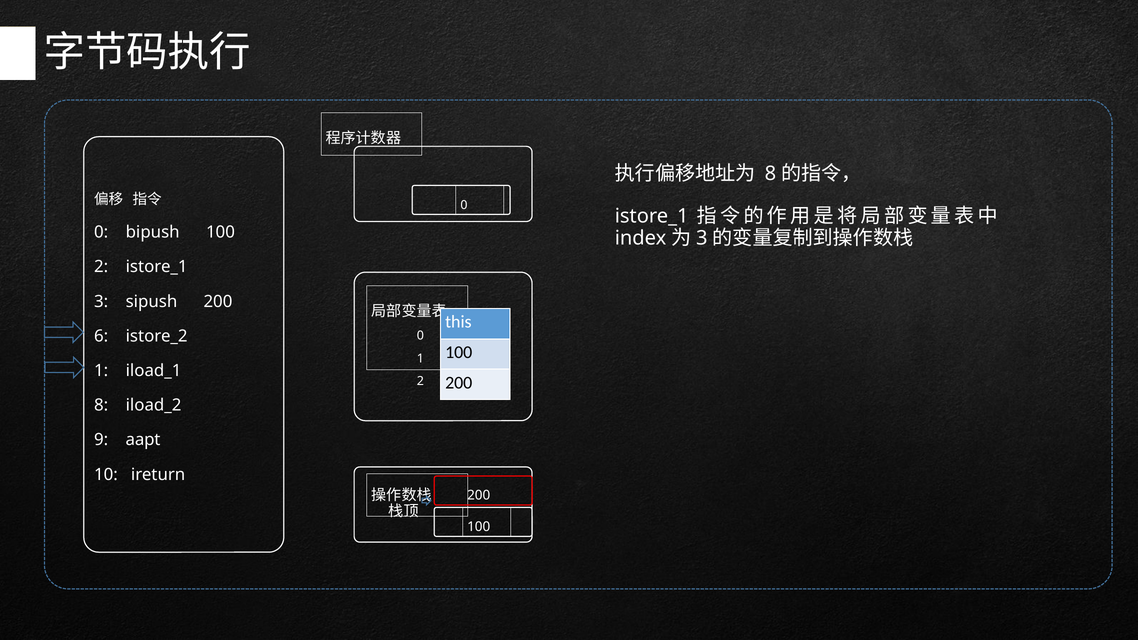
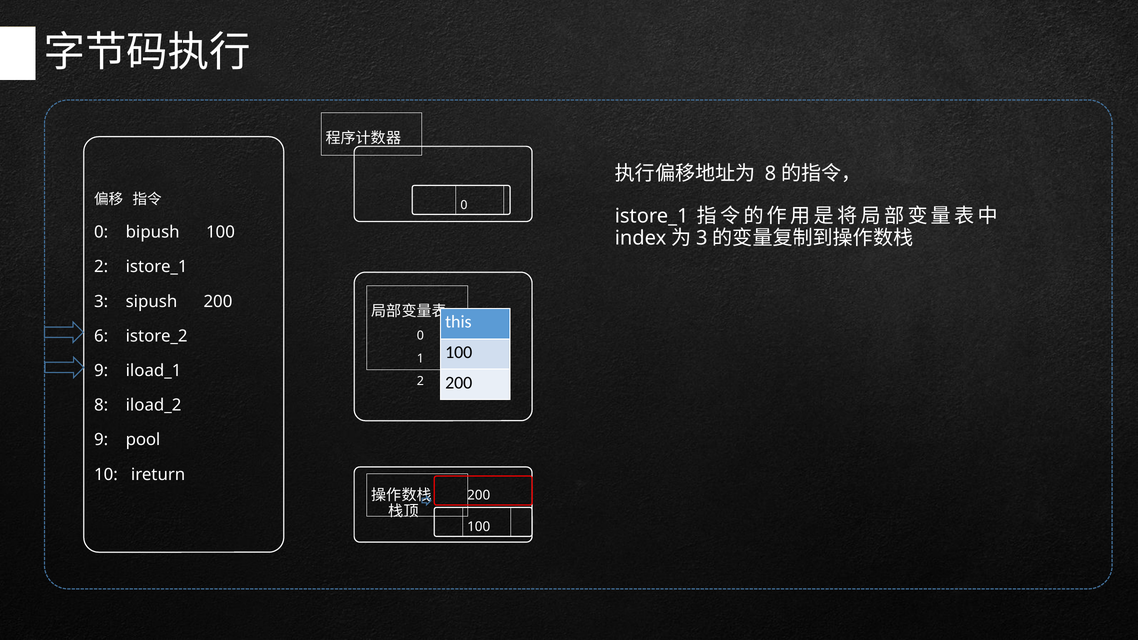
1 at (101, 371): 1 -> 9
aapt: aapt -> pool
